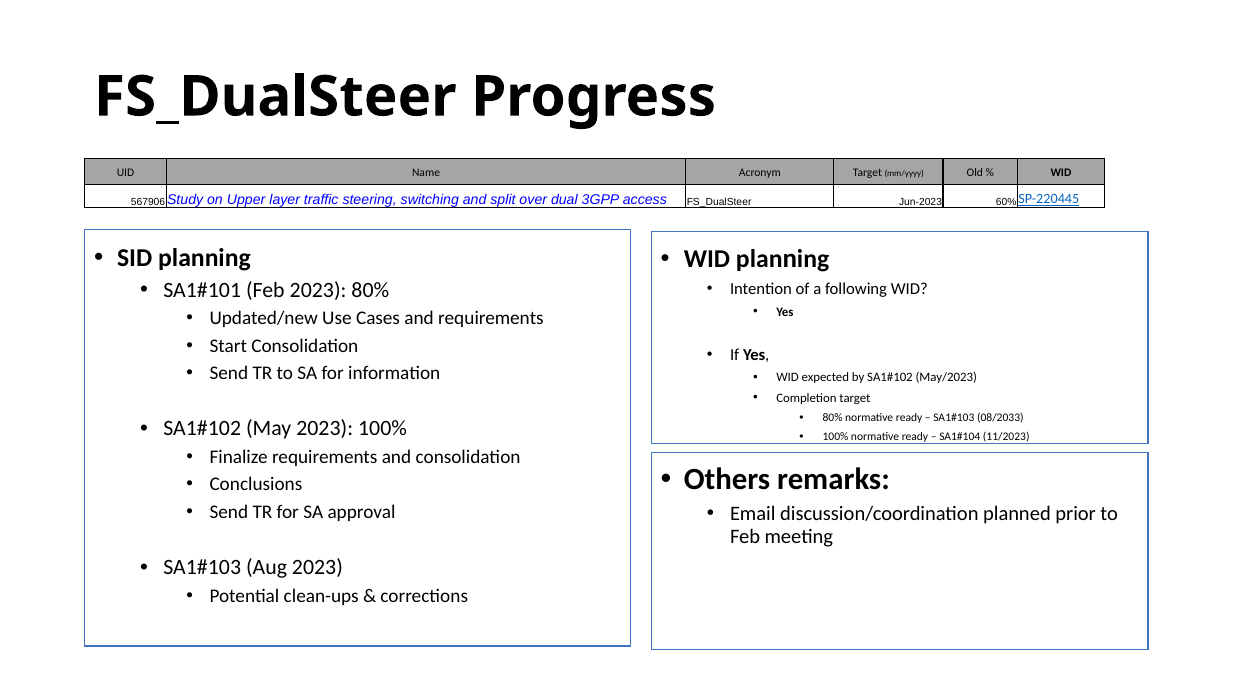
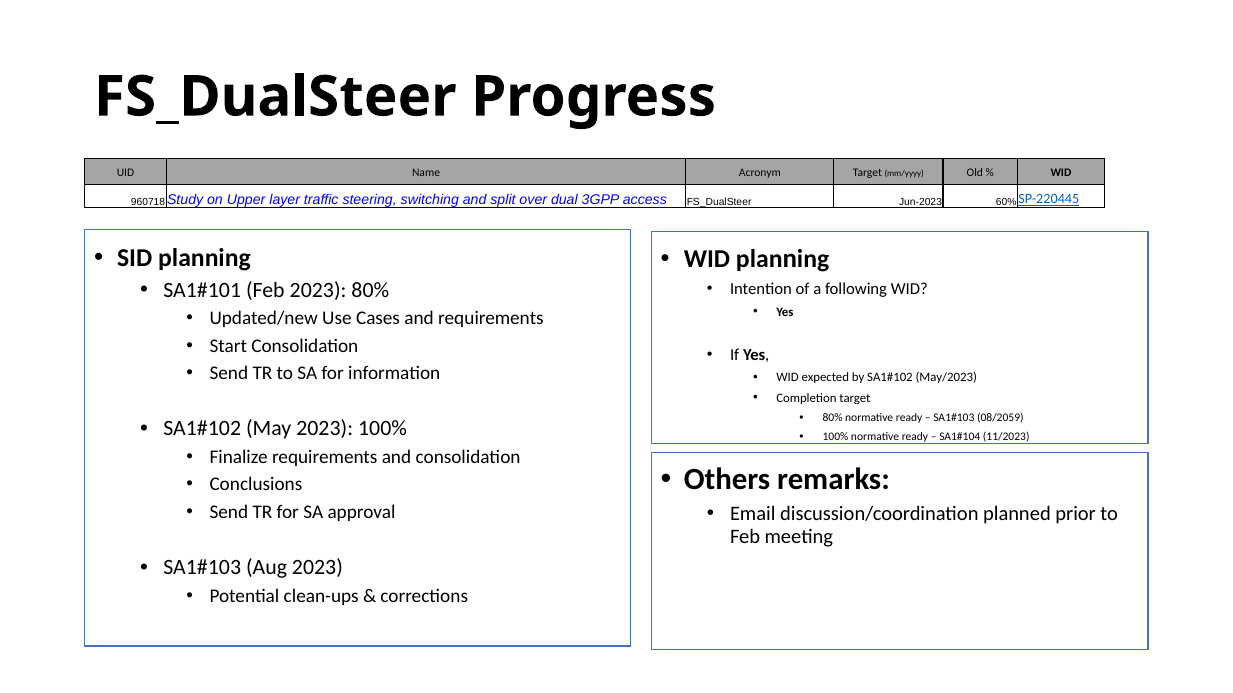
567906: 567906 -> 960718
08/2033: 08/2033 -> 08/2059
